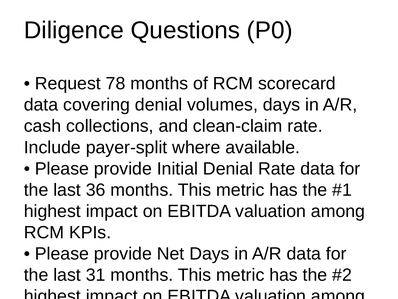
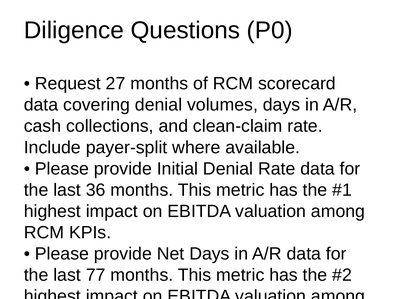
78: 78 -> 27
31: 31 -> 77
